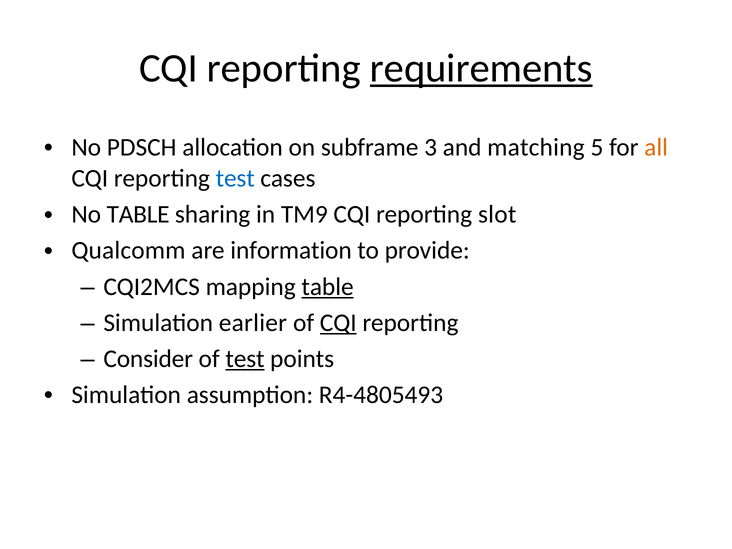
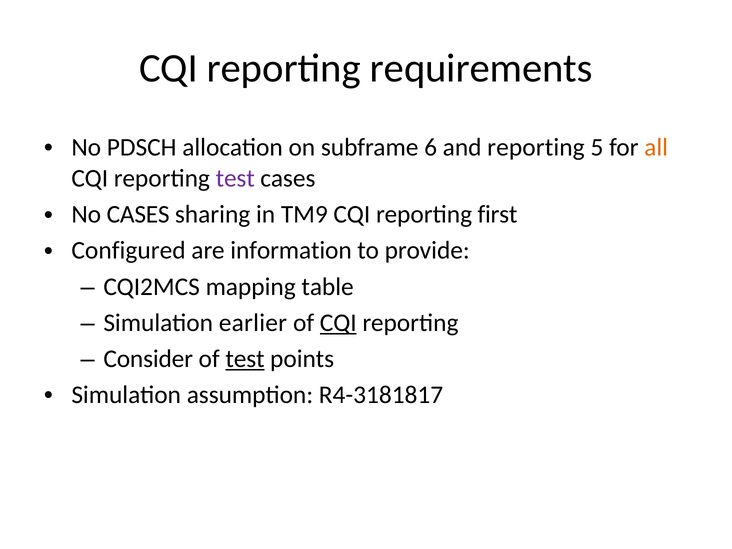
requirements underline: present -> none
3: 3 -> 6
and matching: matching -> reporting
test at (235, 179) colour: blue -> purple
No TABLE: TABLE -> CASES
slot: slot -> first
Qualcomm: Qualcomm -> Configured
table at (328, 287) underline: present -> none
R4-4805493: R4-4805493 -> R4-3181817
